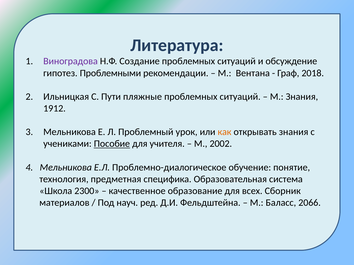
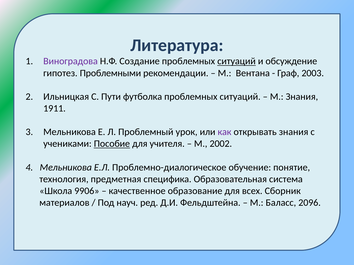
ситуаций at (237, 61) underline: none -> present
2018: 2018 -> 2003
пляжные: пляжные -> футболка
1912: 1912 -> 1911
как colour: orange -> purple
2300: 2300 -> 9906
2066: 2066 -> 2096
